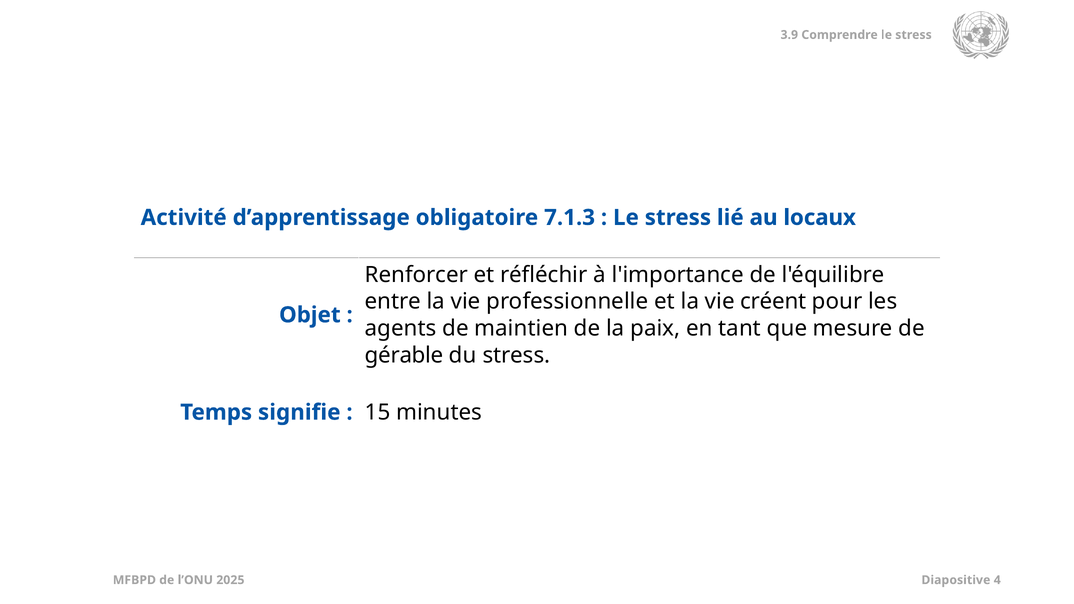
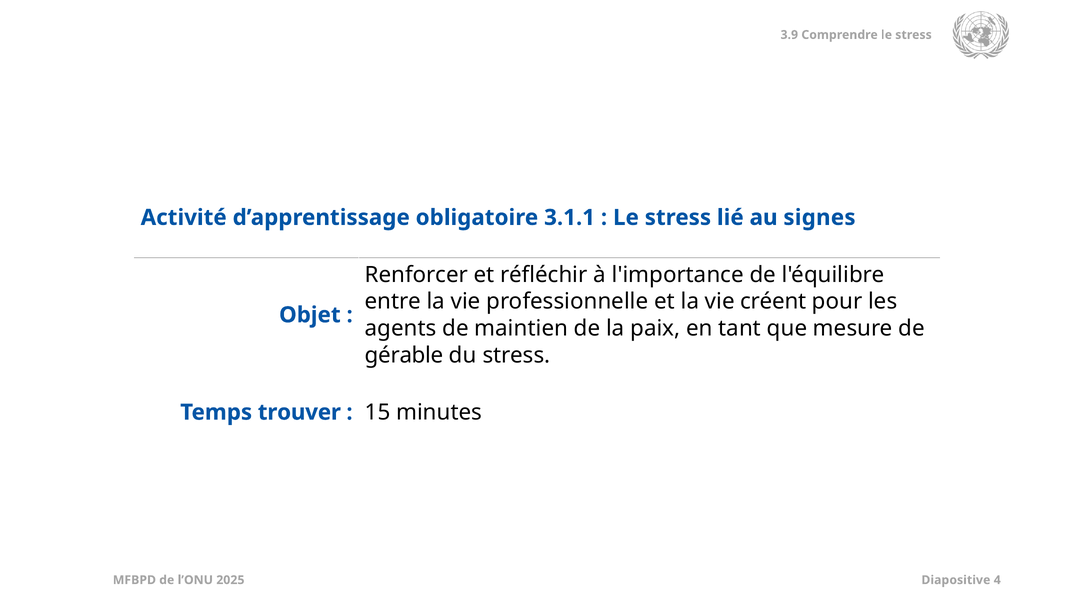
7.1.3: 7.1.3 -> 3.1.1
locaux: locaux -> signes
signifie: signifie -> trouver
